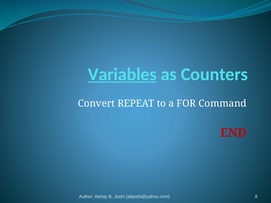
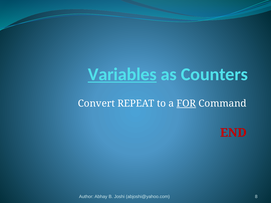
FOR underline: none -> present
